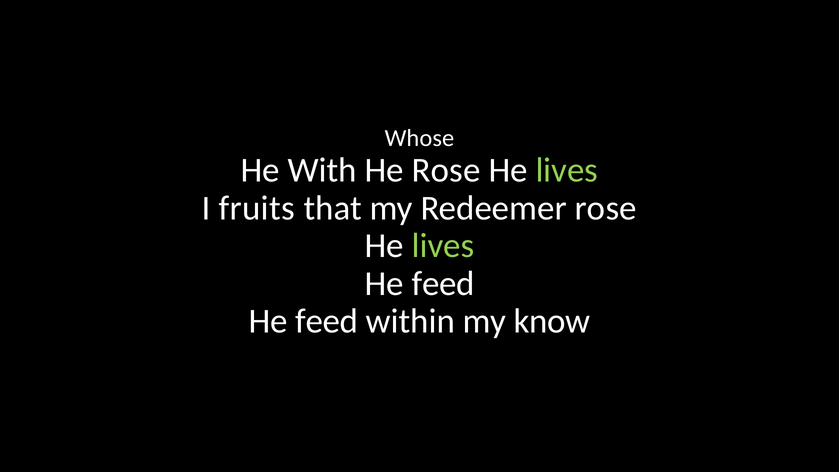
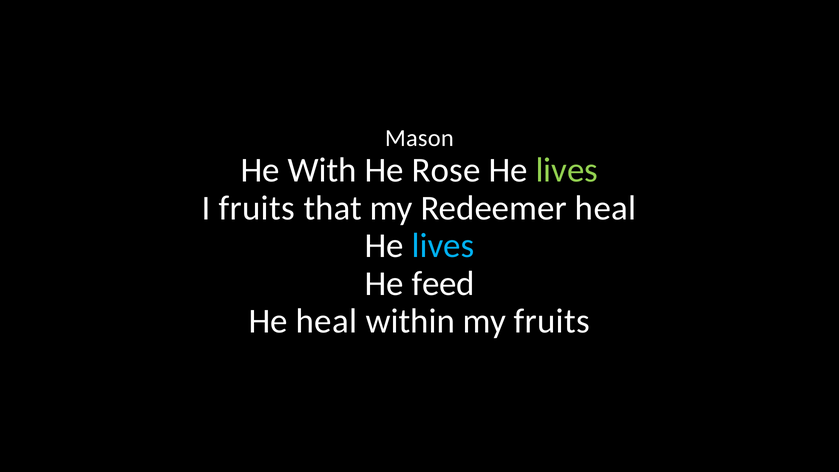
Whose: Whose -> Mason
Redeemer rose: rose -> heal
lives at (443, 246) colour: light green -> light blue
feed at (327, 321): feed -> heal
my know: know -> fruits
